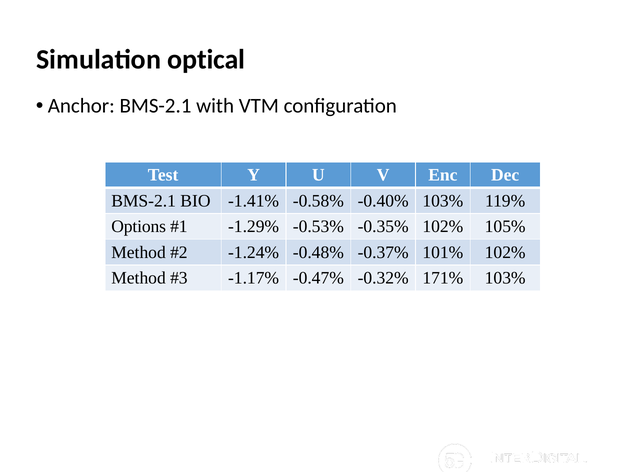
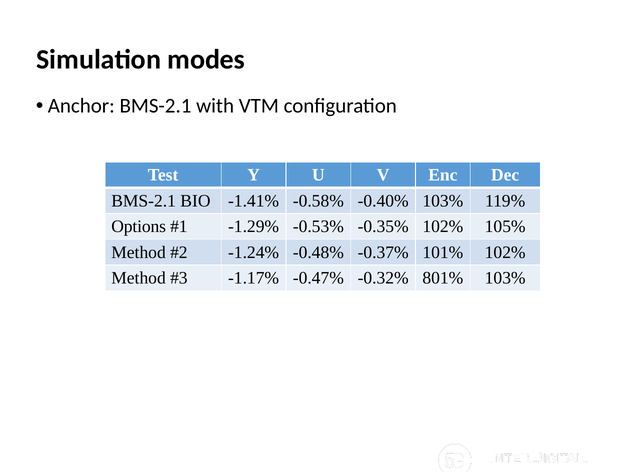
optical: optical -> modes
171%: 171% -> 801%
